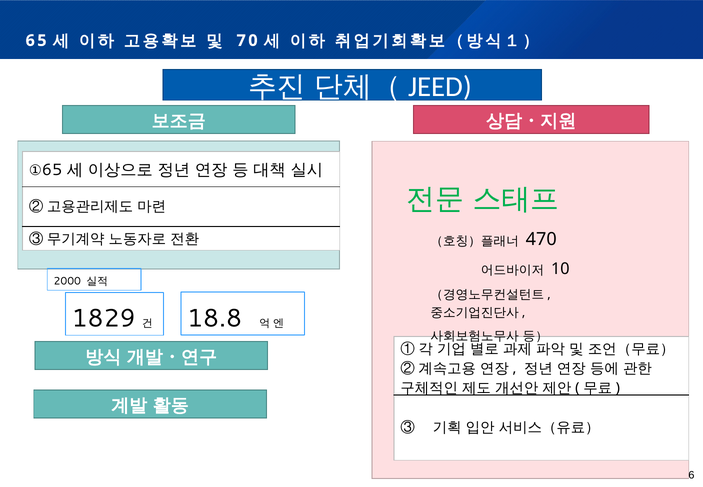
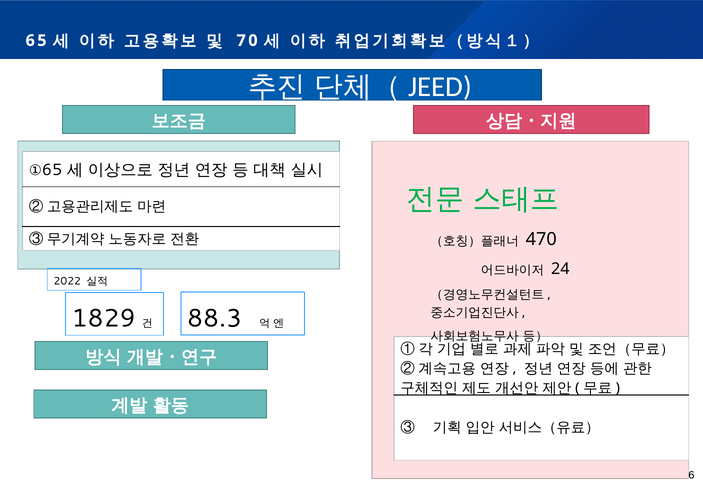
10: 10 -> 24
2000: 2000 -> 2022
18.8: 18.8 -> 88.3
